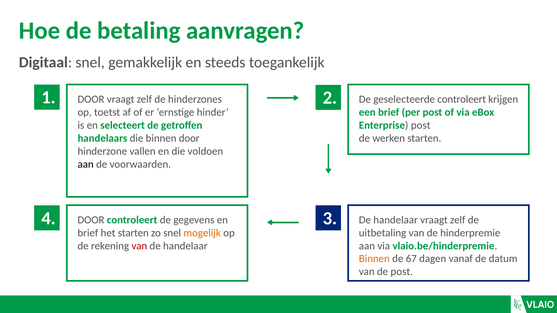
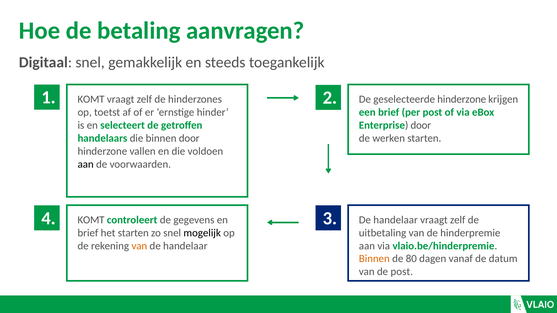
geselecteerde controleert: controleert -> hinderzone
DOOR at (91, 99): DOOR -> KOMT
Enterprise post: post -> door
DOOR at (91, 220): DOOR -> KOMT
mogelijk colour: orange -> black
van at (139, 246) colour: red -> orange
67: 67 -> 80
